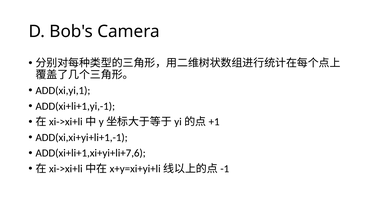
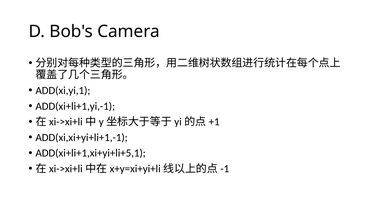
ADD(xi+li+1,xi+yi+li+7,6: ADD(xi+li+1,xi+yi+li+7,6 -> ADD(xi+li+1,xi+yi+li+5,1
